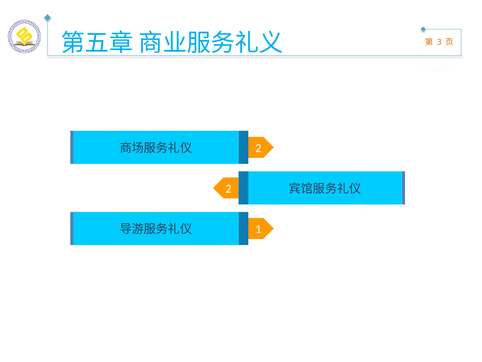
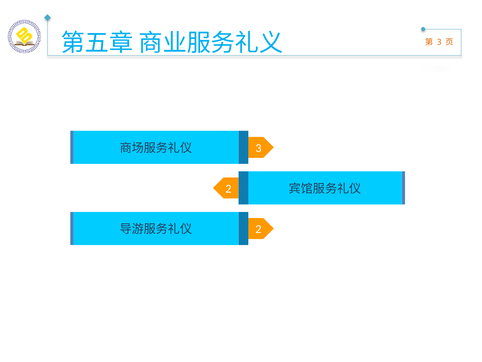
2 at (258, 148): 2 -> 3
1 at (258, 229): 1 -> 2
